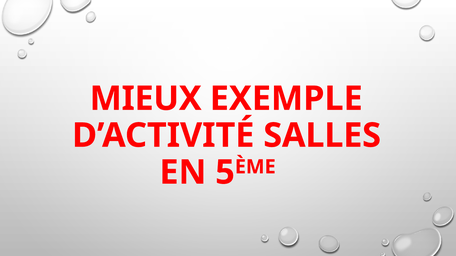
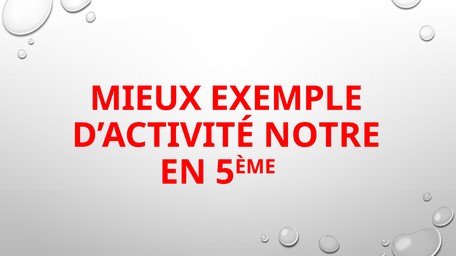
SALLES: SALLES -> NOTRE
